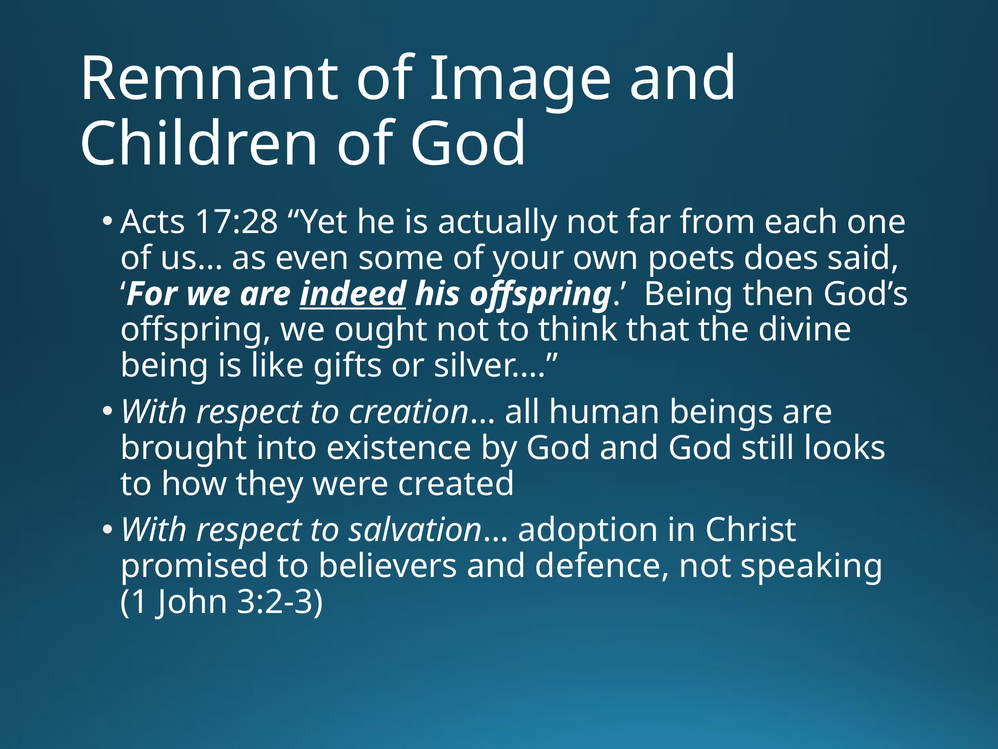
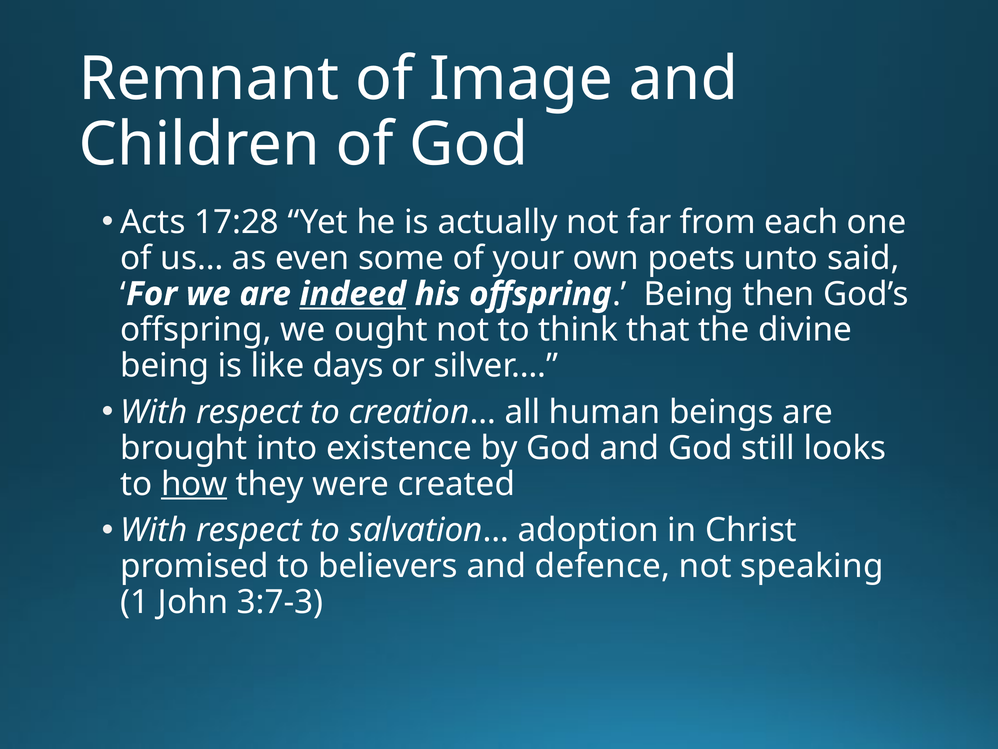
does: does -> unto
gifts: gifts -> days
how underline: none -> present
3:2-3: 3:2-3 -> 3:7-3
